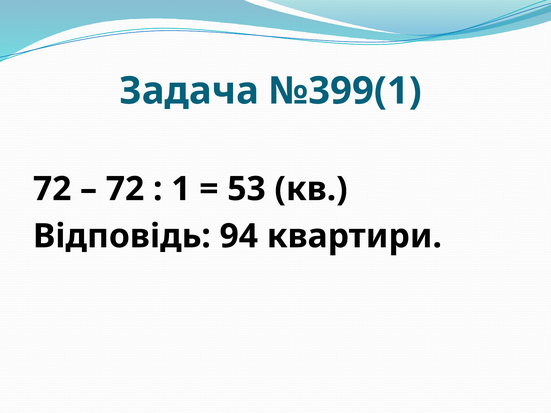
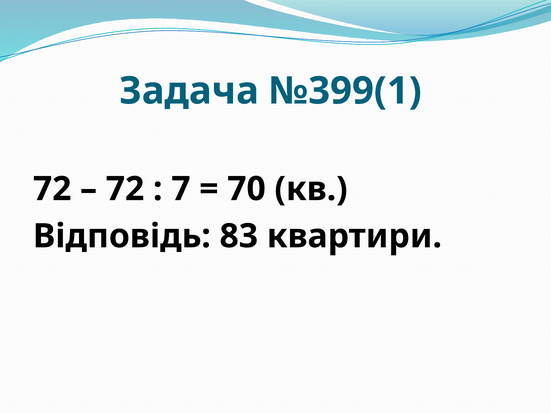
1: 1 -> 7
53: 53 -> 70
94: 94 -> 83
